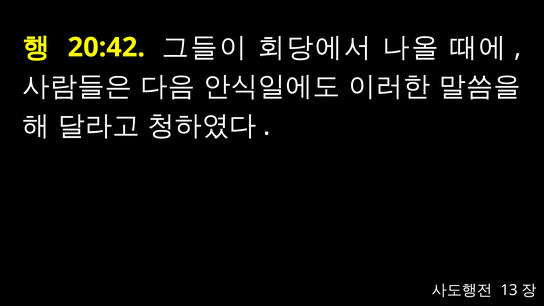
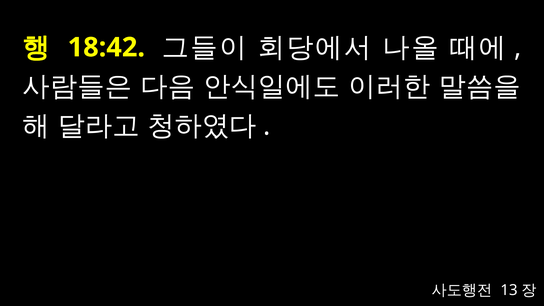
20:42: 20:42 -> 18:42
